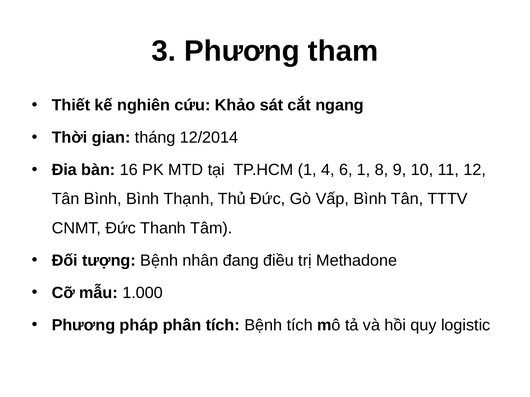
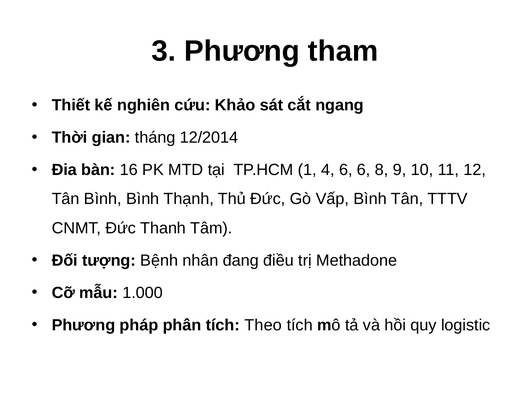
6 1: 1 -> 6
tích Bệnh: Bệnh -> Theo
